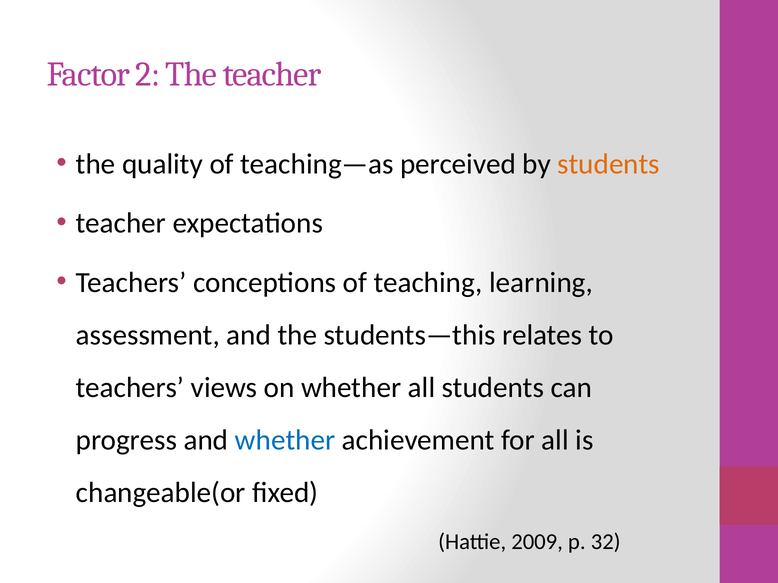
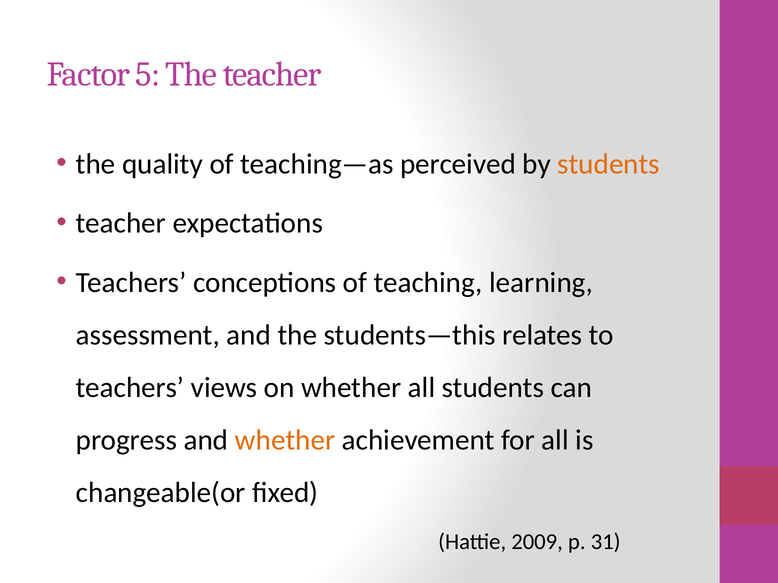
2: 2 -> 5
whether at (285, 440) colour: blue -> orange
32: 32 -> 31
